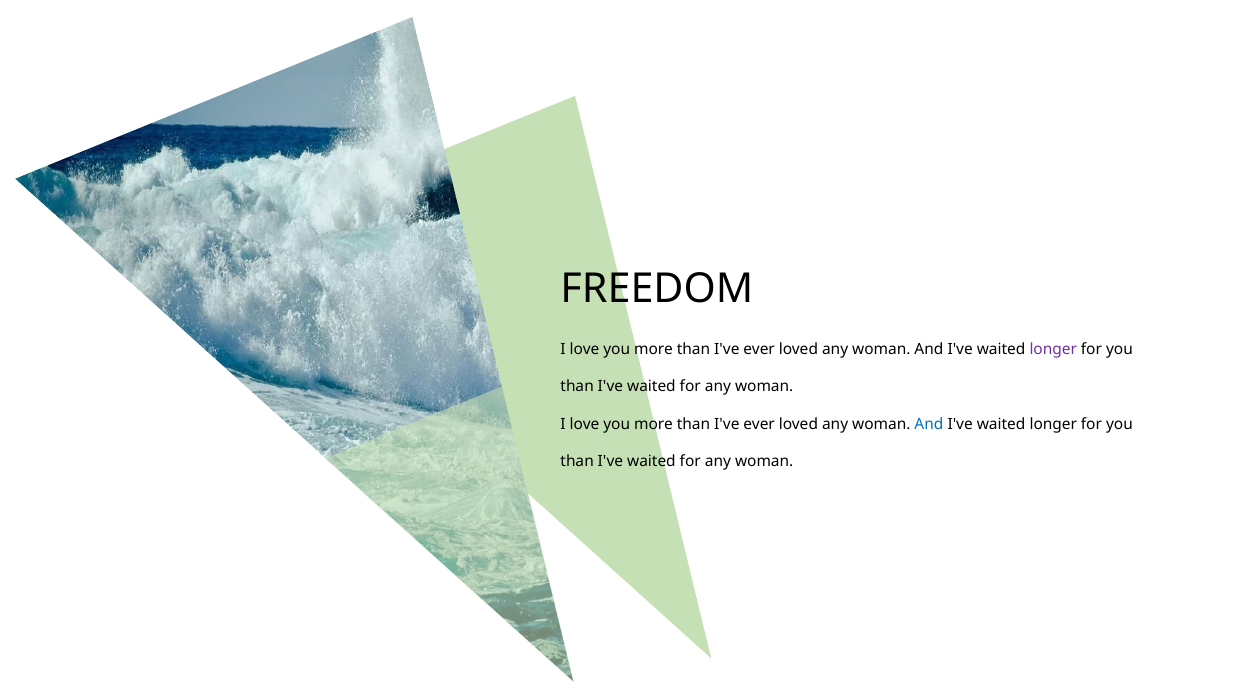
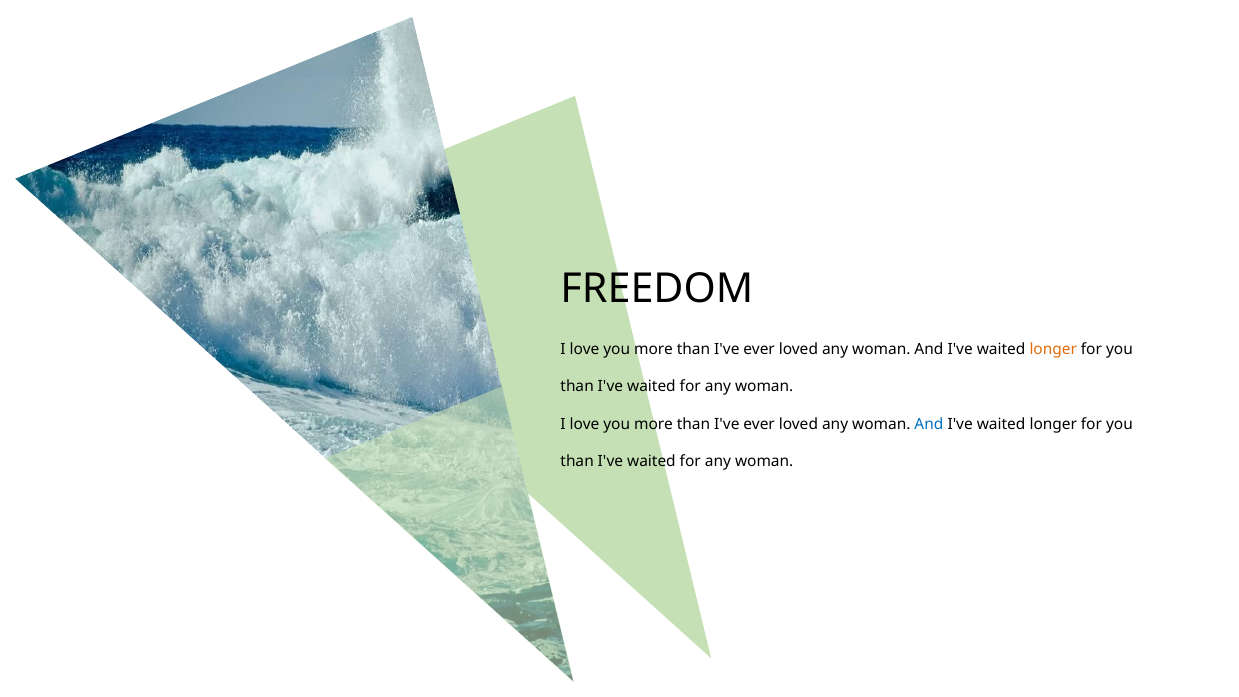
longer at (1053, 350) colour: purple -> orange
